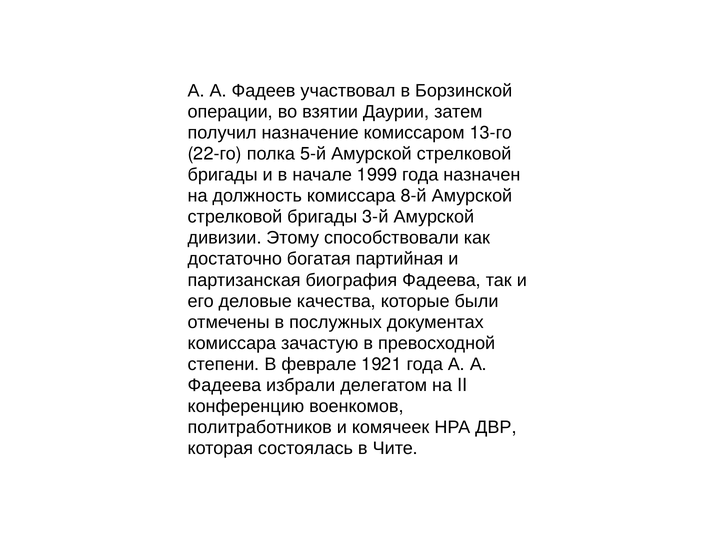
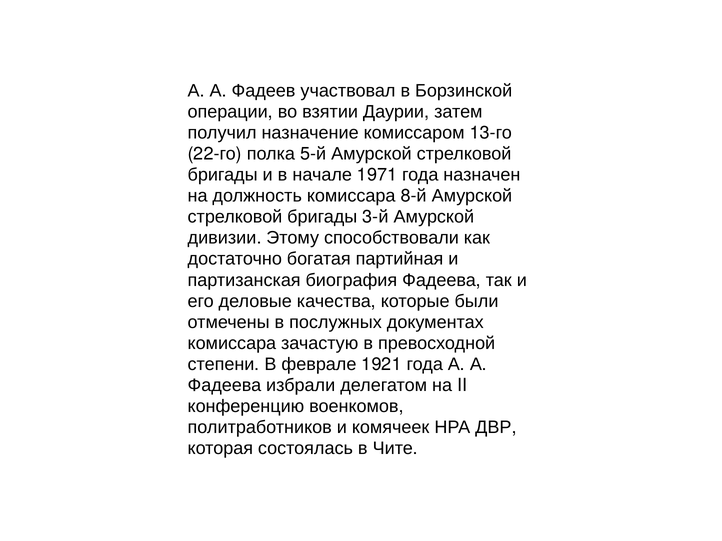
1999: 1999 -> 1971
